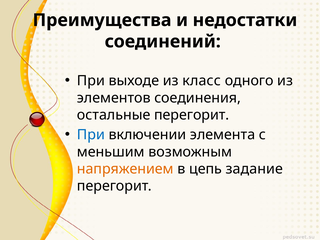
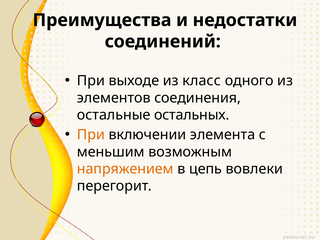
остальные перегорит: перегорит -> остальных
При at (91, 135) colour: blue -> orange
задание: задание -> вовлеки
